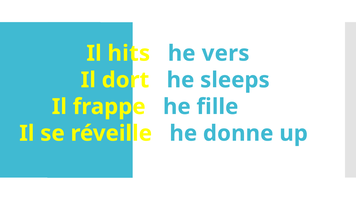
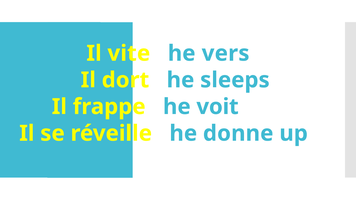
hits: hits -> vite
fille: fille -> voit
